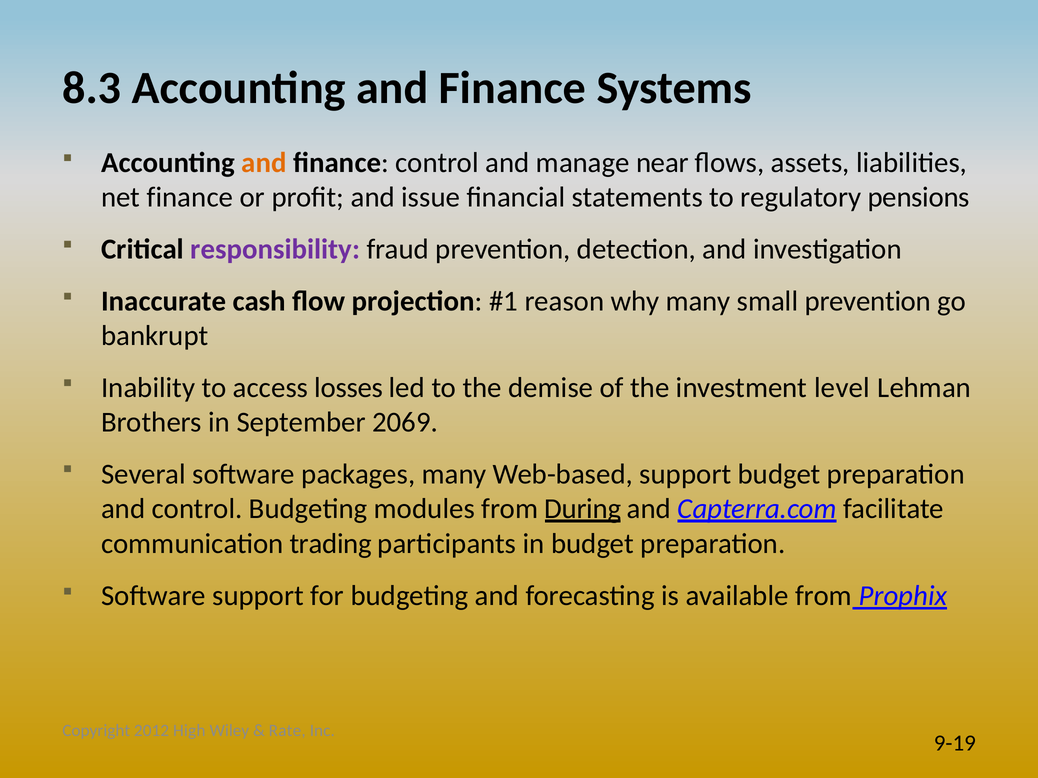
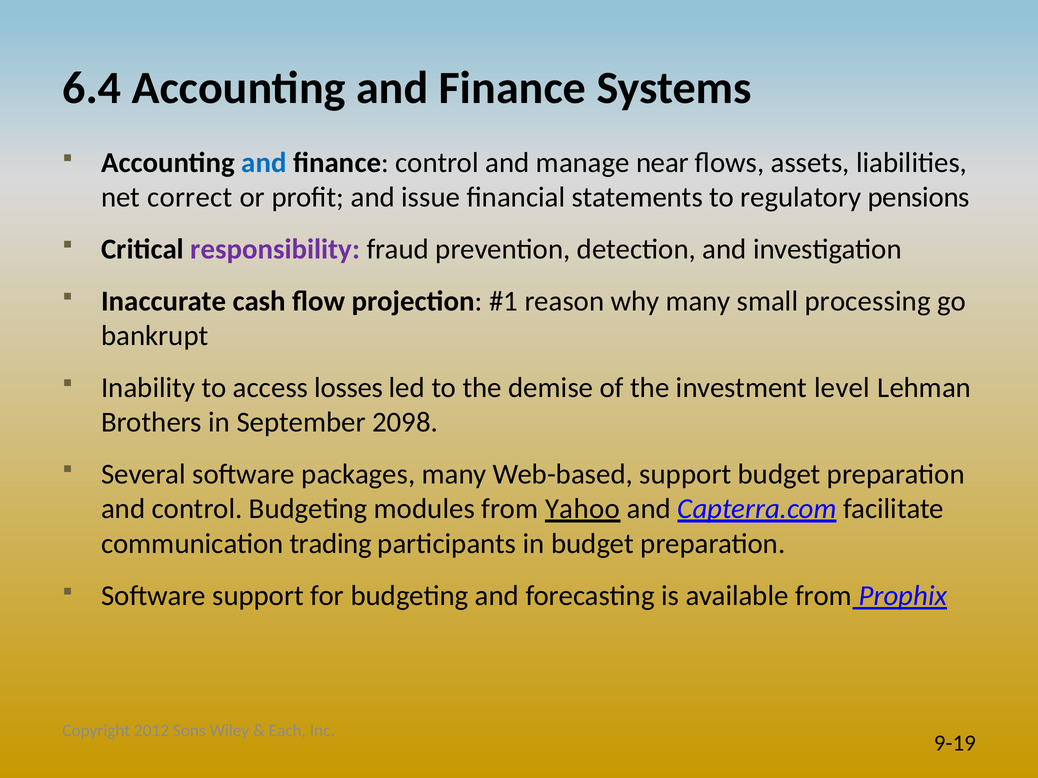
8.3: 8.3 -> 6.4
and at (264, 163) colour: orange -> blue
net finance: finance -> correct
small prevention: prevention -> processing
2069: 2069 -> 2098
During: During -> Yahoo
High: High -> Sons
Rate: Rate -> Each
